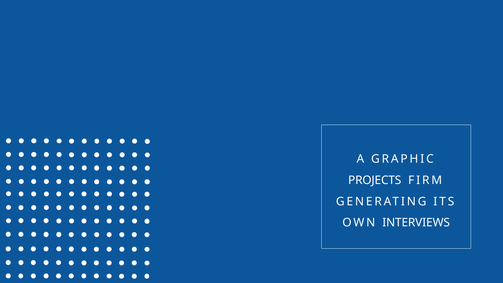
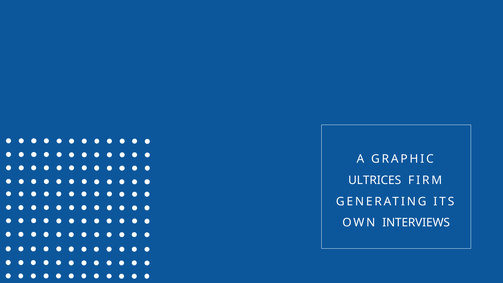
PROJECTS: PROJECTS -> ULTRICES
